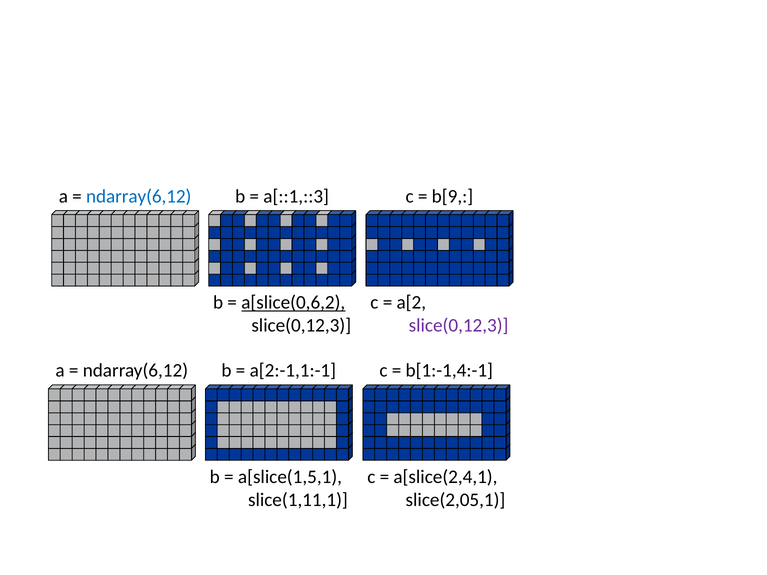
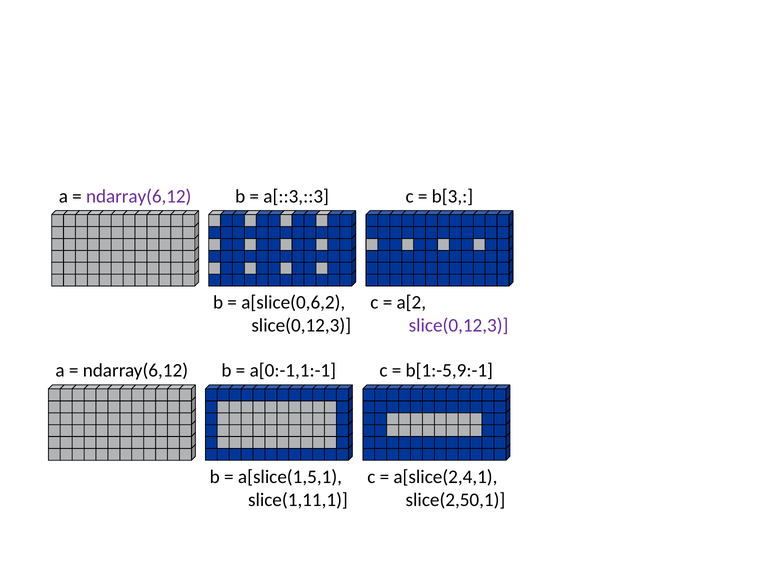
ndarray(6,12 at (139, 196) colour: blue -> purple
a[::1,::3: a[::1,::3 -> a[::3,::3
b[9: b[9 -> b[3
a[slice(0,6,2 underline: present -> none
a[2:-1,1:-1: a[2:-1,1:-1 -> a[0:-1,1:-1
b[1:-1,4:-1: b[1:-1,4:-1 -> b[1:-5,9:-1
slice(2,05,1: slice(2,05,1 -> slice(2,50,1
